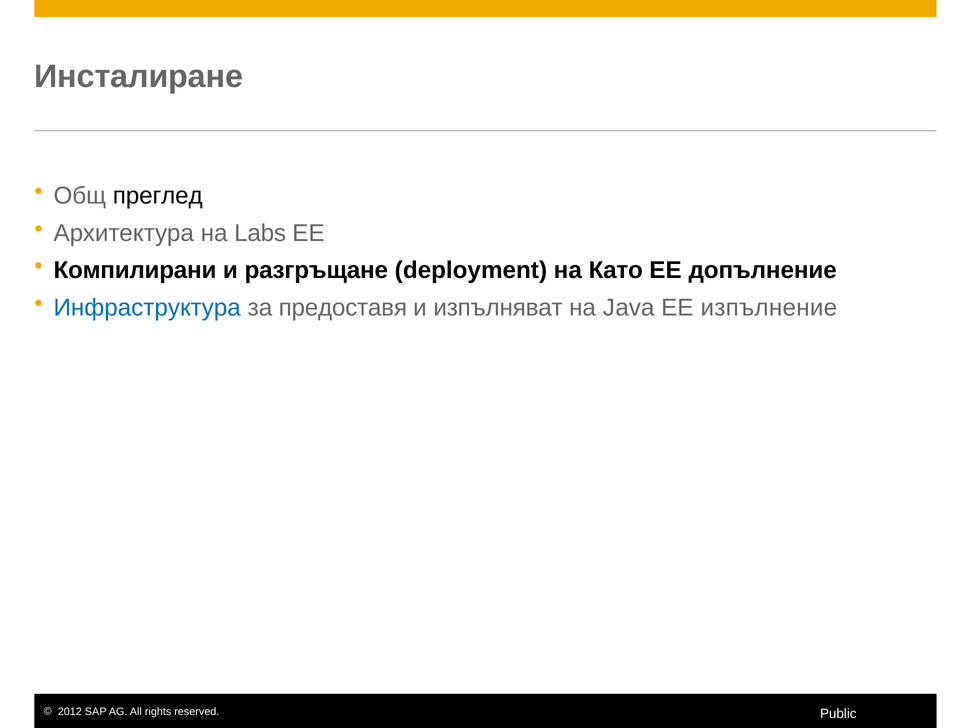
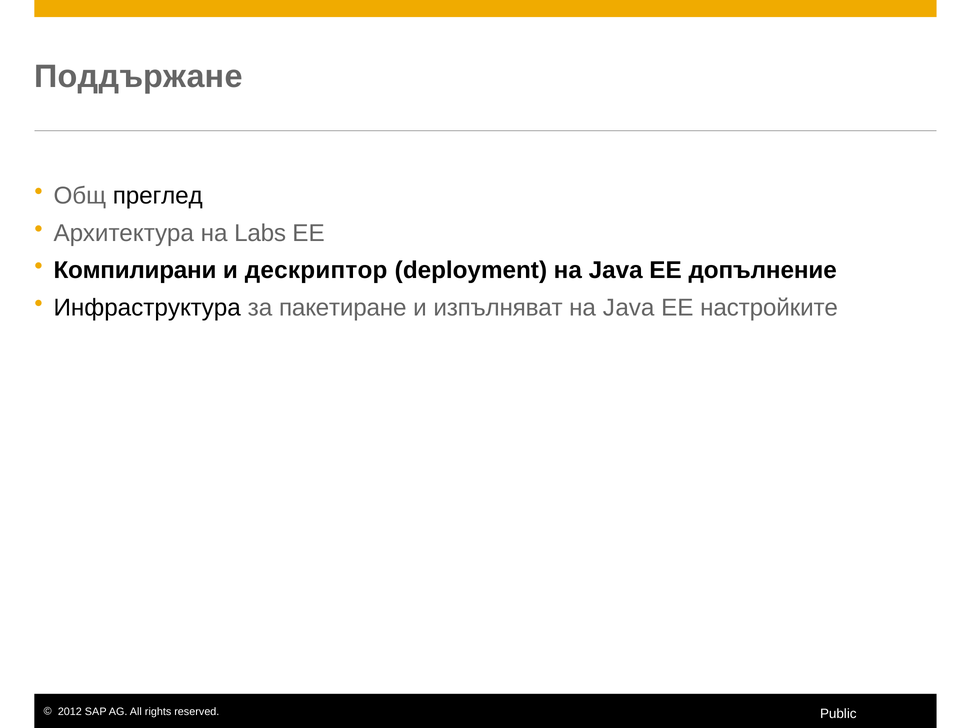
Инсталиране: Инсталиране -> Поддържане
разгръщане: разгръщане -> дескриптор
Като: Като -> Jаva
Инфраструктура colour: blue -> black
предоставя: предоставя -> пакетиране
изпълнение: изпълнение -> настройките
